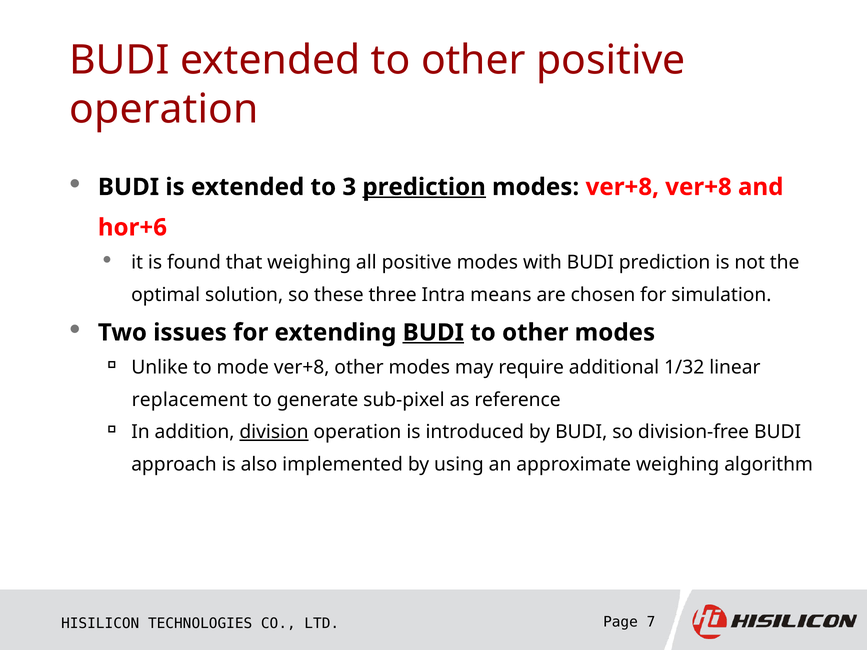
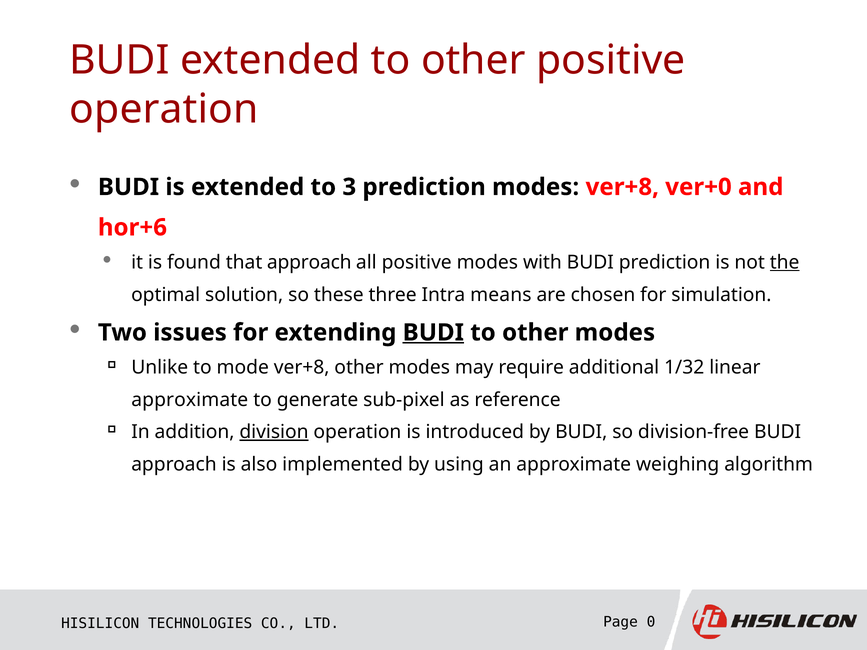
prediction at (424, 187) underline: present -> none
ver+8 ver+8: ver+8 -> ver+0
that weighing: weighing -> approach
the underline: none -> present
replacement at (190, 400): replacement -> approximate
7: 7 -> 0
